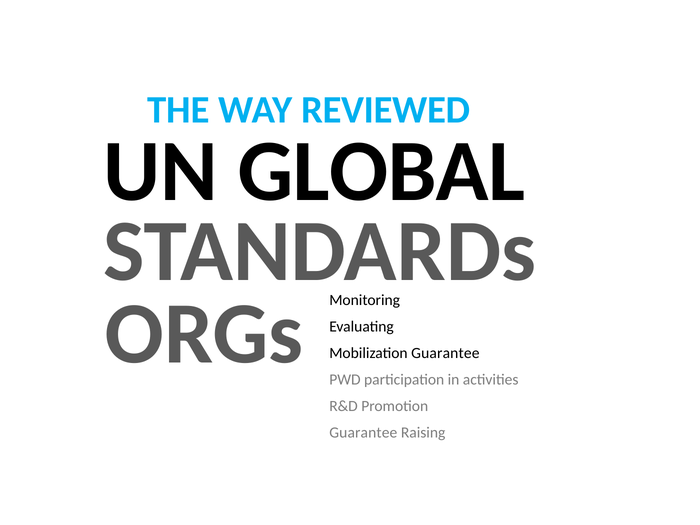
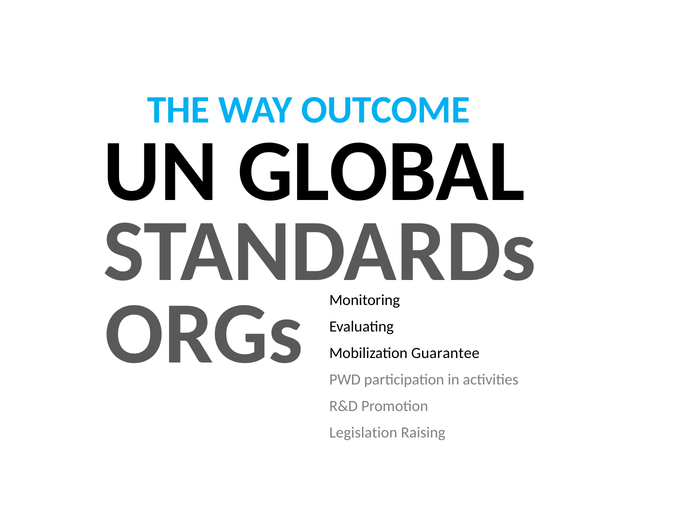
REVIEWED: REVIEWED -> OUTCOME
Guarantee at (363, 432): Guarantee -> Legislation
